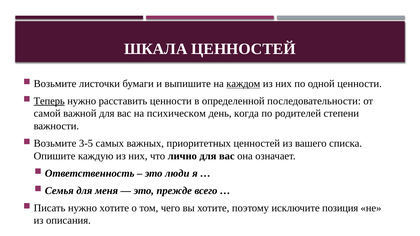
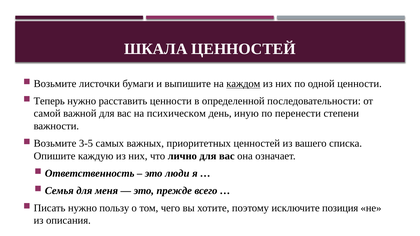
Теперь underline: present -> none
когда: когда -> иную
родителей: родителей -> перенести
нужно хотите: хотите -> пользу
